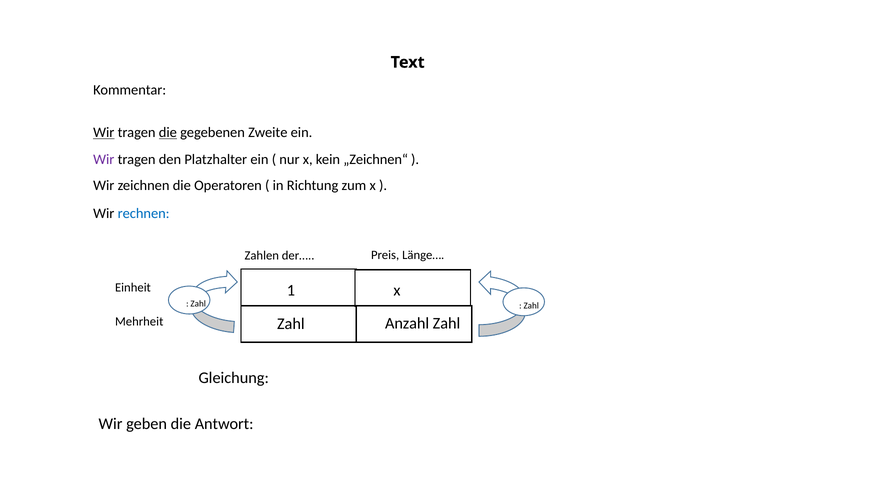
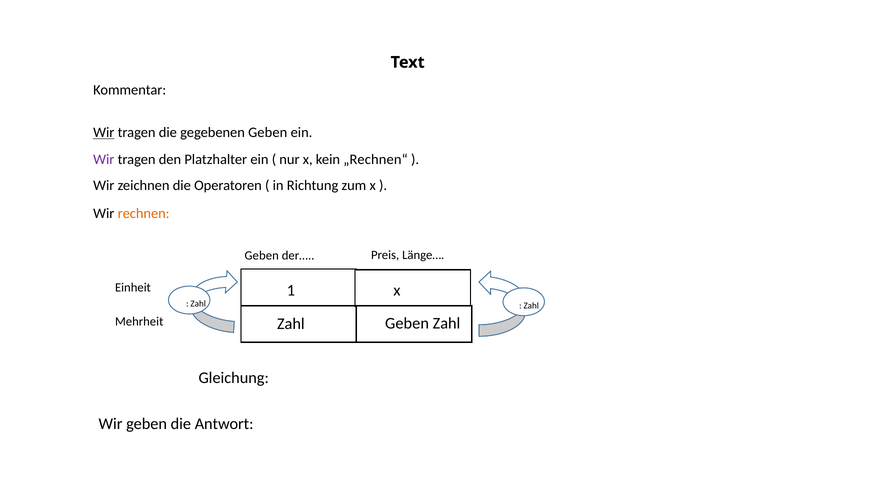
die at (168, 133) underline: present -> none
gegebenen Zweite: Zweite -> Geben
„Zeichnen“: „Zeichnen“ -> „Rechnen“
rechnen colour: blue -> orange
Zahlen at (262, 255): Zahlen -> Geben
Zahl Anzahl: Anzahl -> Geben
